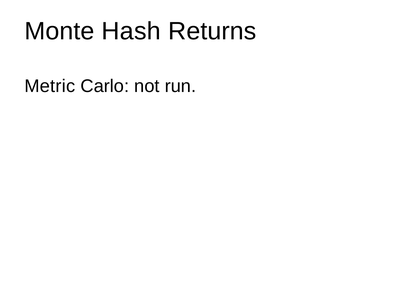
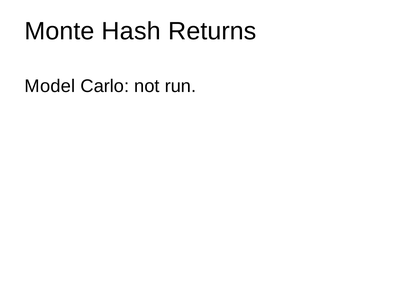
Metric: Metric -> Model
